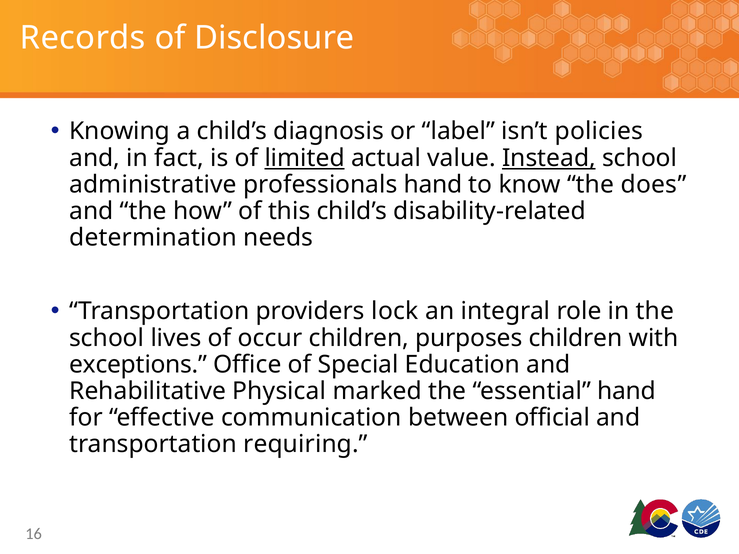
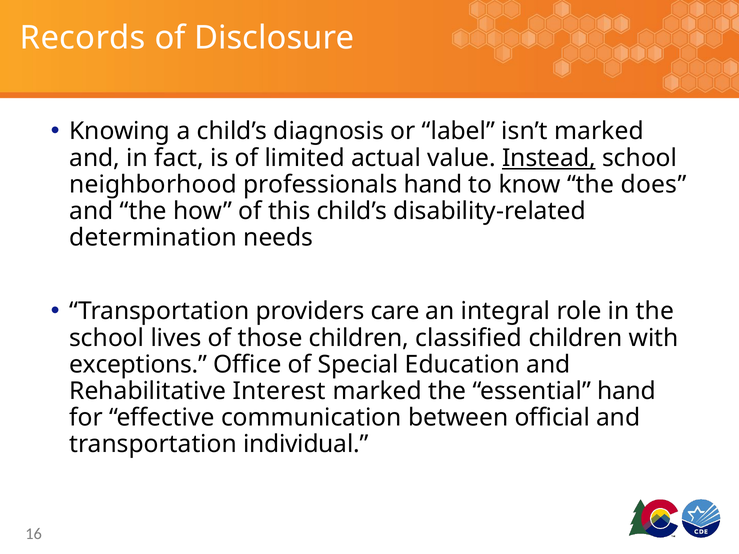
isn’t policies: policies -> marked
limited underline: present -> none
administrative: administrative -> neighborhood
lock: lock -> care
occur: occur -> those
purposes: purposes -> classified
Physical: Physical -> Interest
requiring: requiring -> individual
